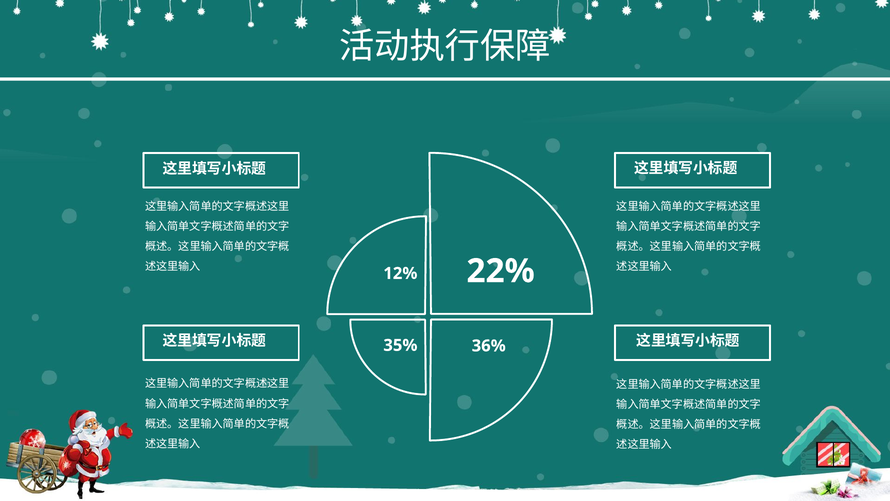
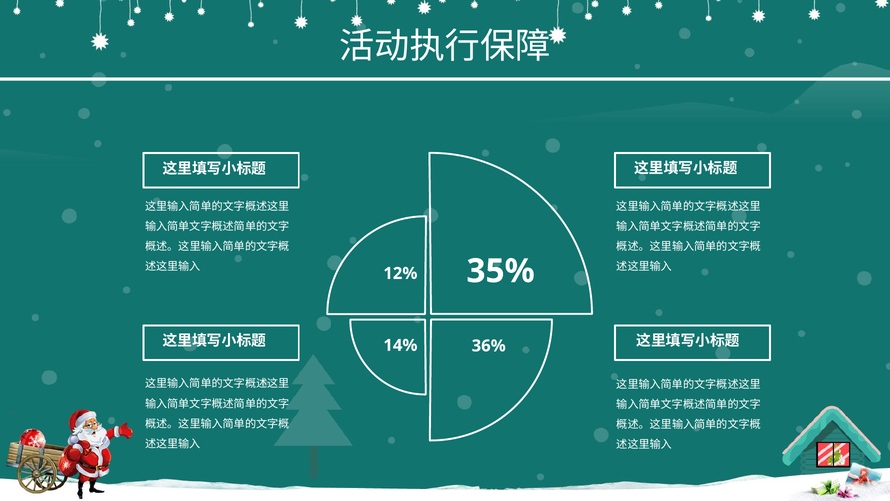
22%: 22% -> 35%
35%: 35% -> 14%
